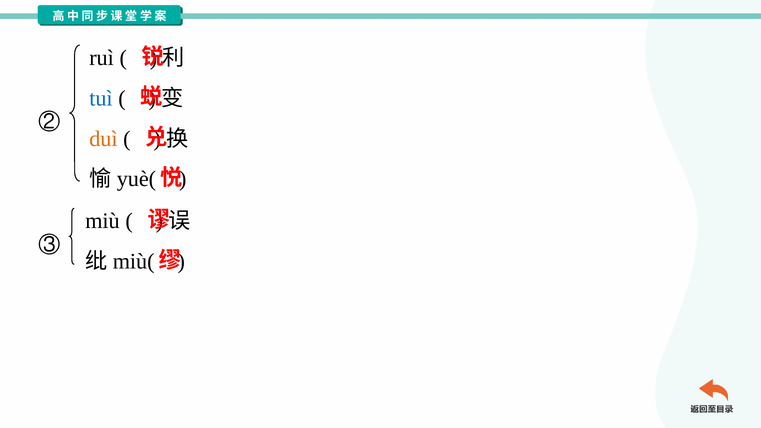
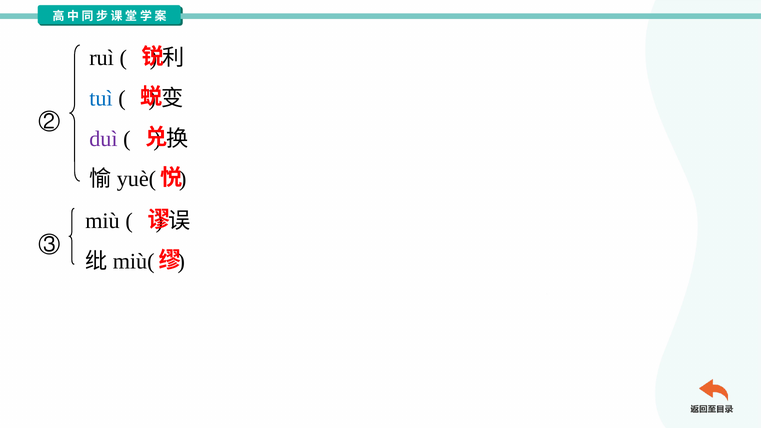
duì colour: orange -> purple
